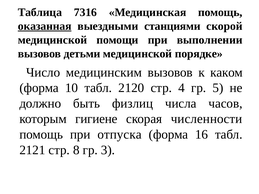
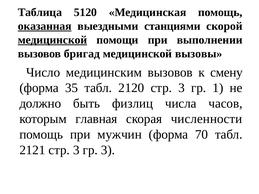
7316: 7316 -> 5120
медицинской at (52, 40) underline: none -> present
детьми: детьми -> бригад
порядке: порядке -> вызовы
каком: каком -> смену
10: 10 -> 35
2120 стр 4: 4 -> 3
5: 5 -> 1
гигиене: гигиене -> главная
отпуска: отпуска -> мужчин
16: 16 -> 70
2121 стр 8: 8 -> 3
